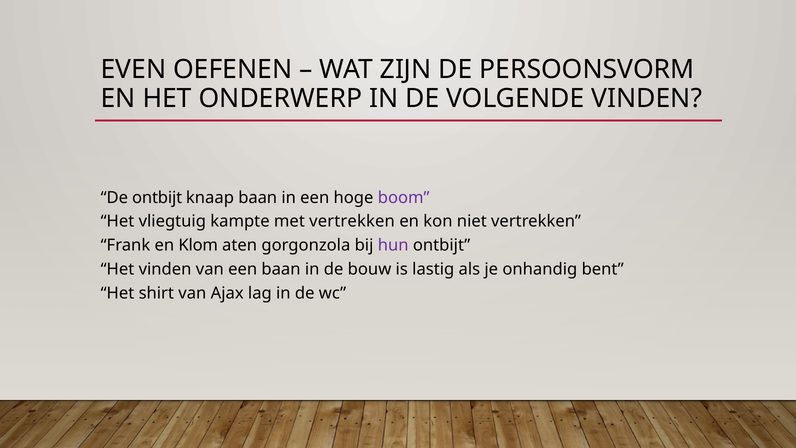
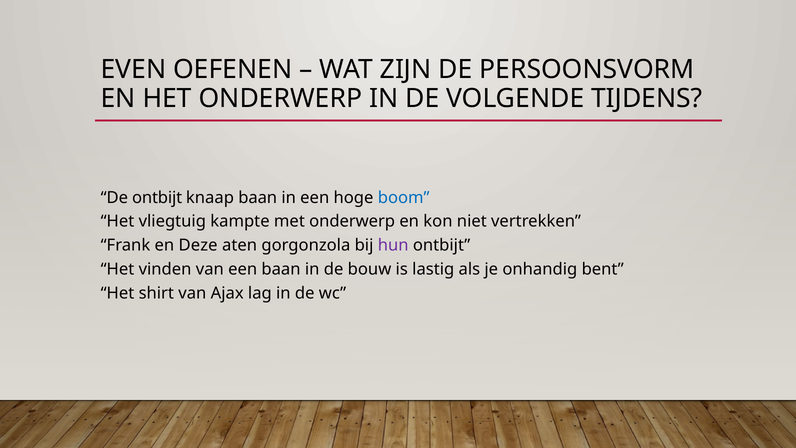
VOLGENDE VINDEN: VINDEN -> TIJDENS
boom colour: purple -> blue
met vertrekken: vertrekken -> onderwerp
Klom: Klom -> Deze
